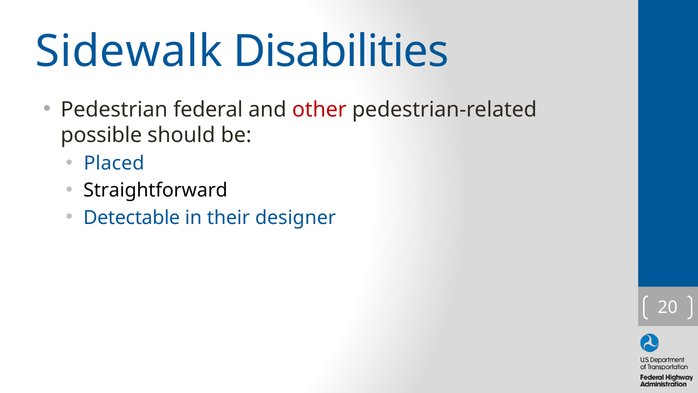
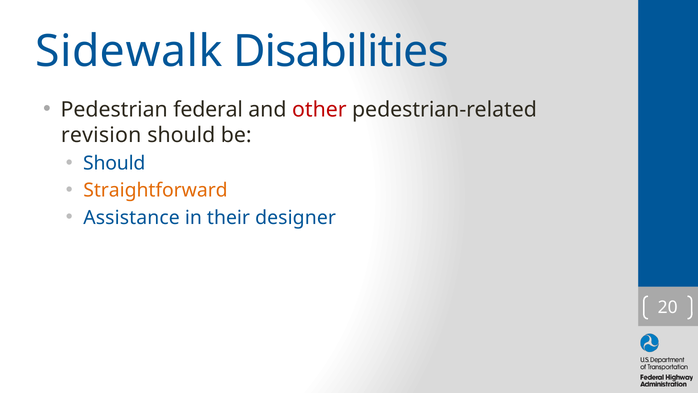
possible: possible -> revision
Placed at (114, 163): Placed -> Should
Straightforward colour: black -> orange
Detectable: Detectable -> Assistance
